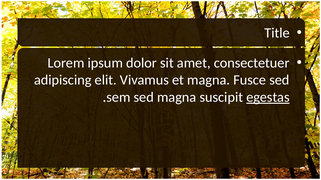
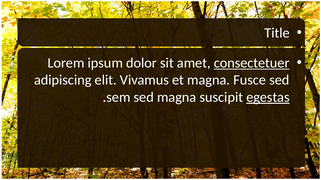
consectetuer underline: none -> present
